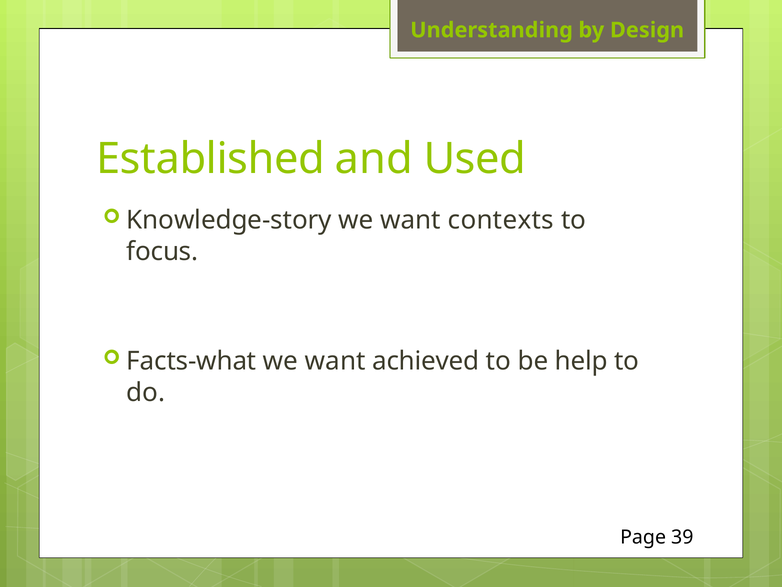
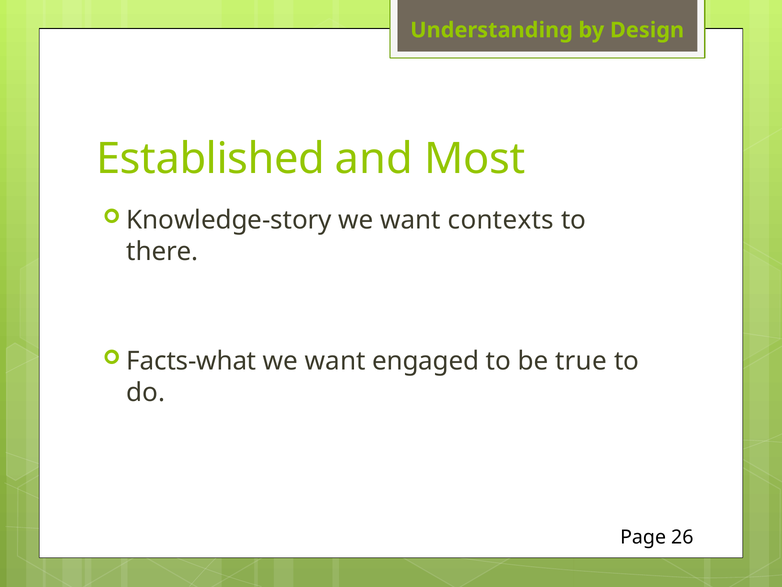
Used: Used -> Most
focus: focus -> there
achieved: achieved -> engaged
help: help -> true
39: 39 -> 26
